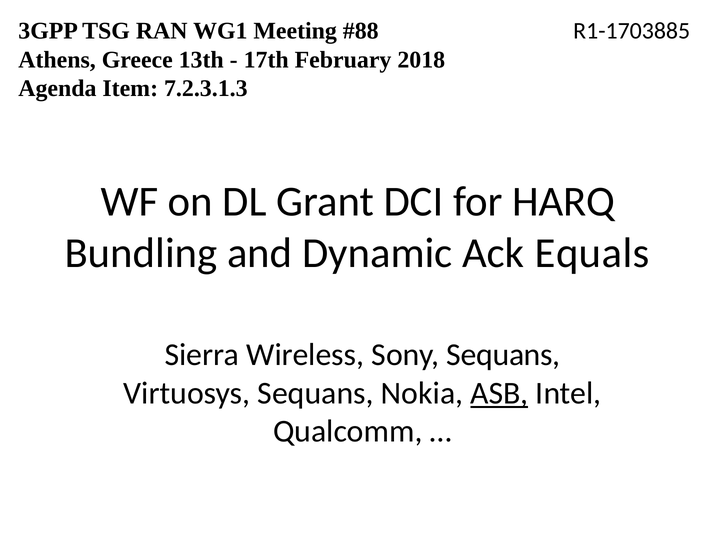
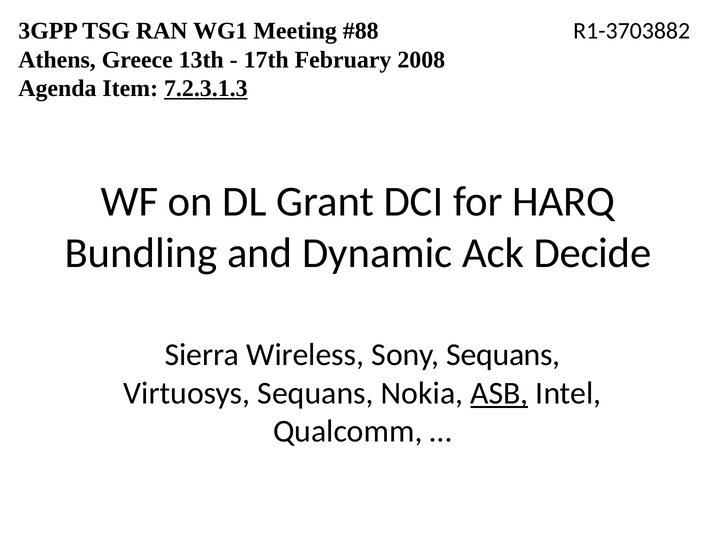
R1-1703885: R1-1703885 -> R1-3703882
2018: 2018 -> 2008
7.2.3.1.3 underline: none -> present
Equals: Equals -> Decide
